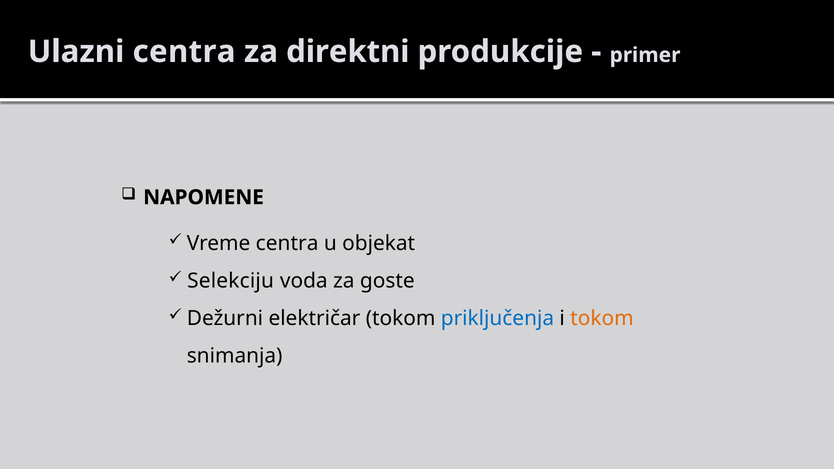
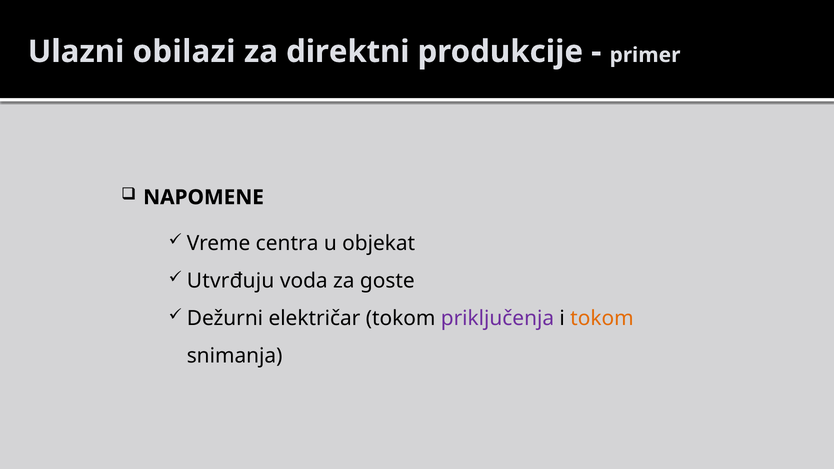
Ulazni centra: centra -> obilazi
Selekciju: Selekciju -> Utvrđuju
priključenja colour: blue -> purple
